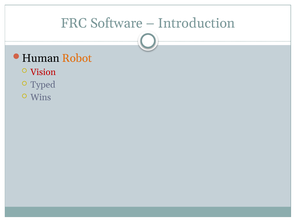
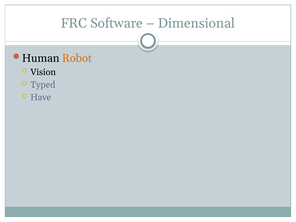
Introduction: Introduction -> Dimensional
Vision colour: red -> black
Wins: Wins -> Have
